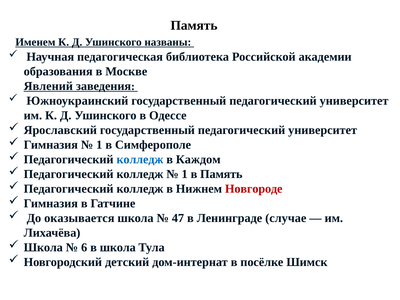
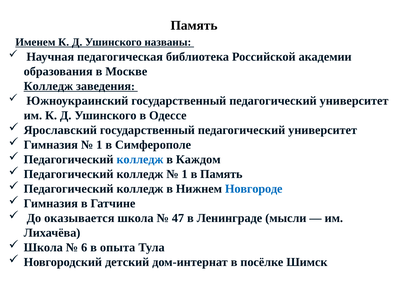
Явлений at (48, 86): Явлений -> Колледж
Новгороде colour: red -> blue
случае: случае -> мысли
в школа: школа -> опыта
